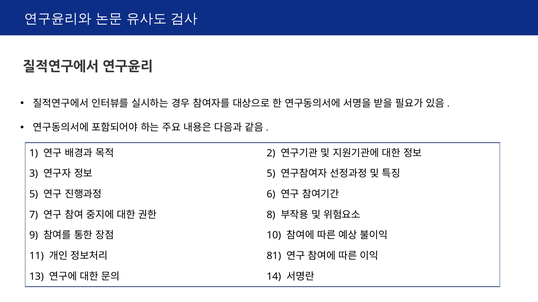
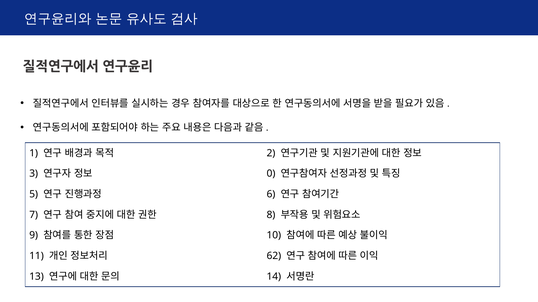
5 at (271, 174): 5 -> 0
81: 81 -> 62
